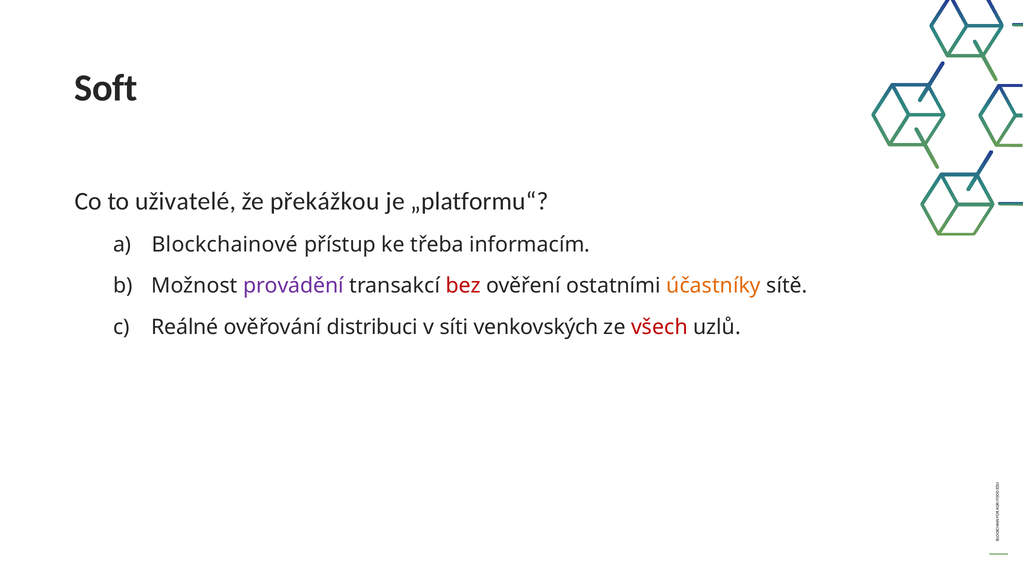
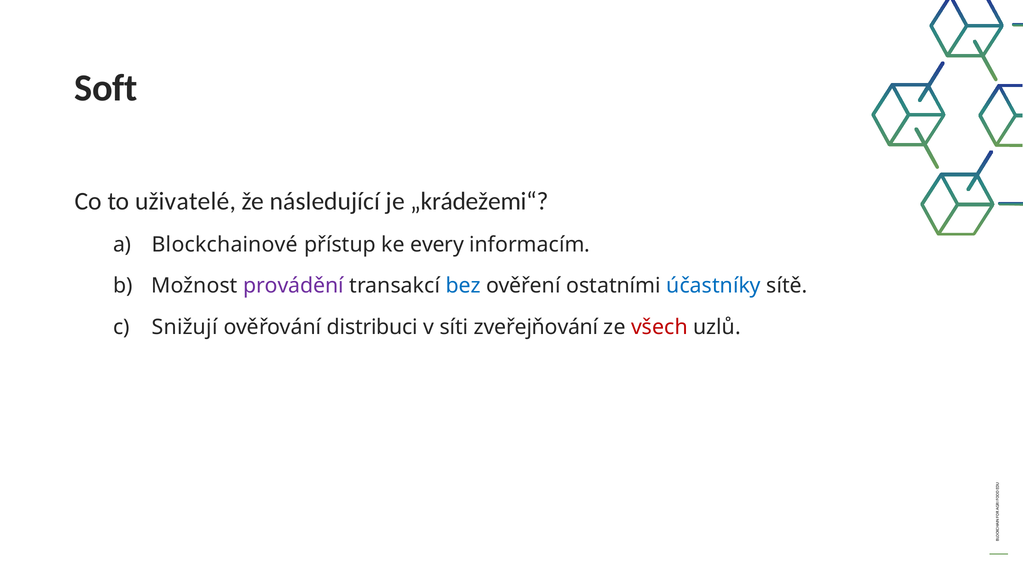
překážkou: překážkou -> následující
„platformu“: „platformu“ -> „krádežemi“
třeba: třeba -> every
bez colour: red -> blue
účastníky colour: orange -> blue
Reálné: Reálné -> Snižují
venkovských: venkovských -> zveřejňování
